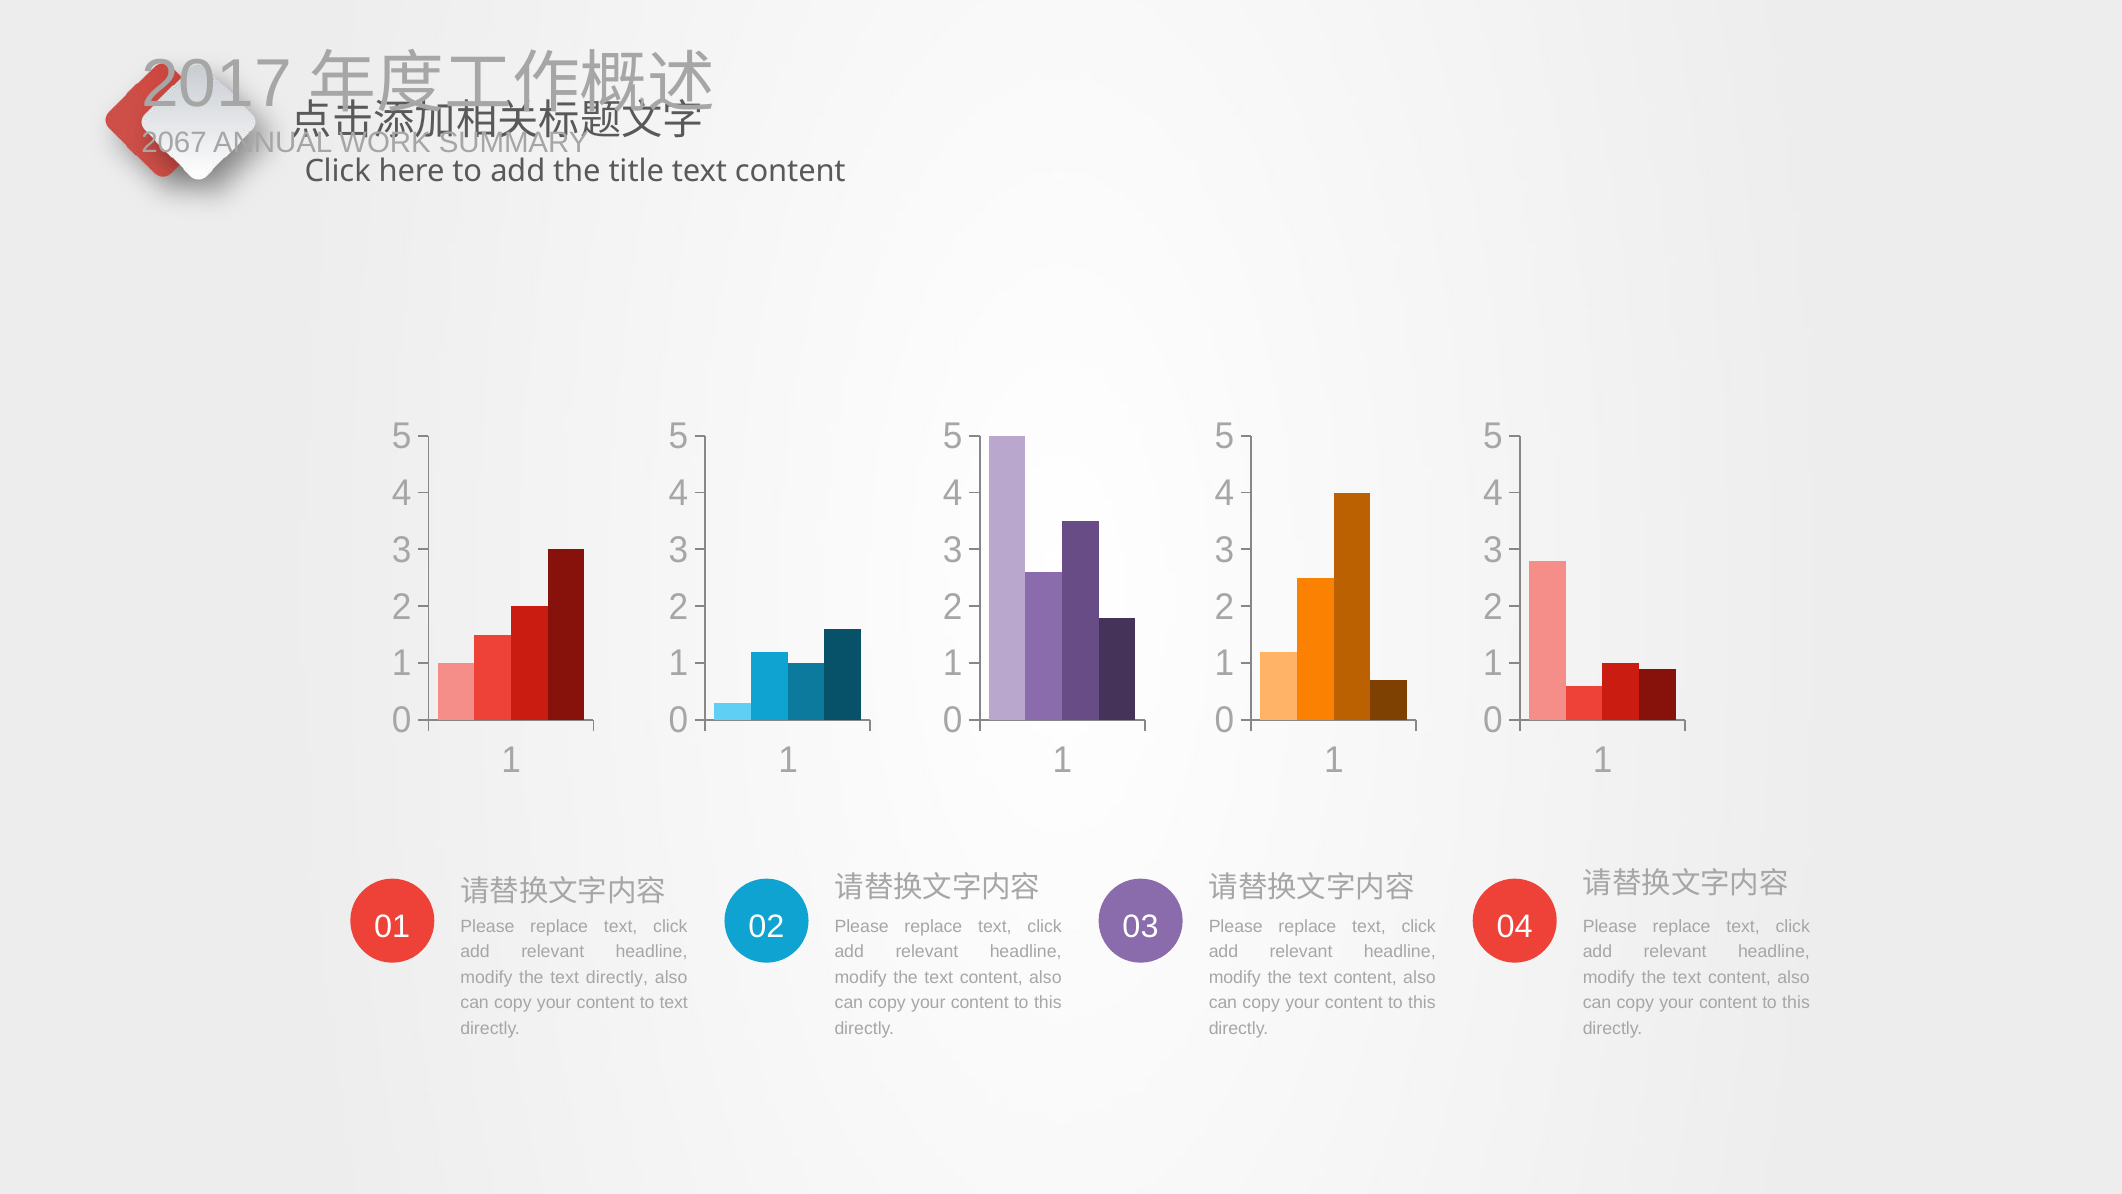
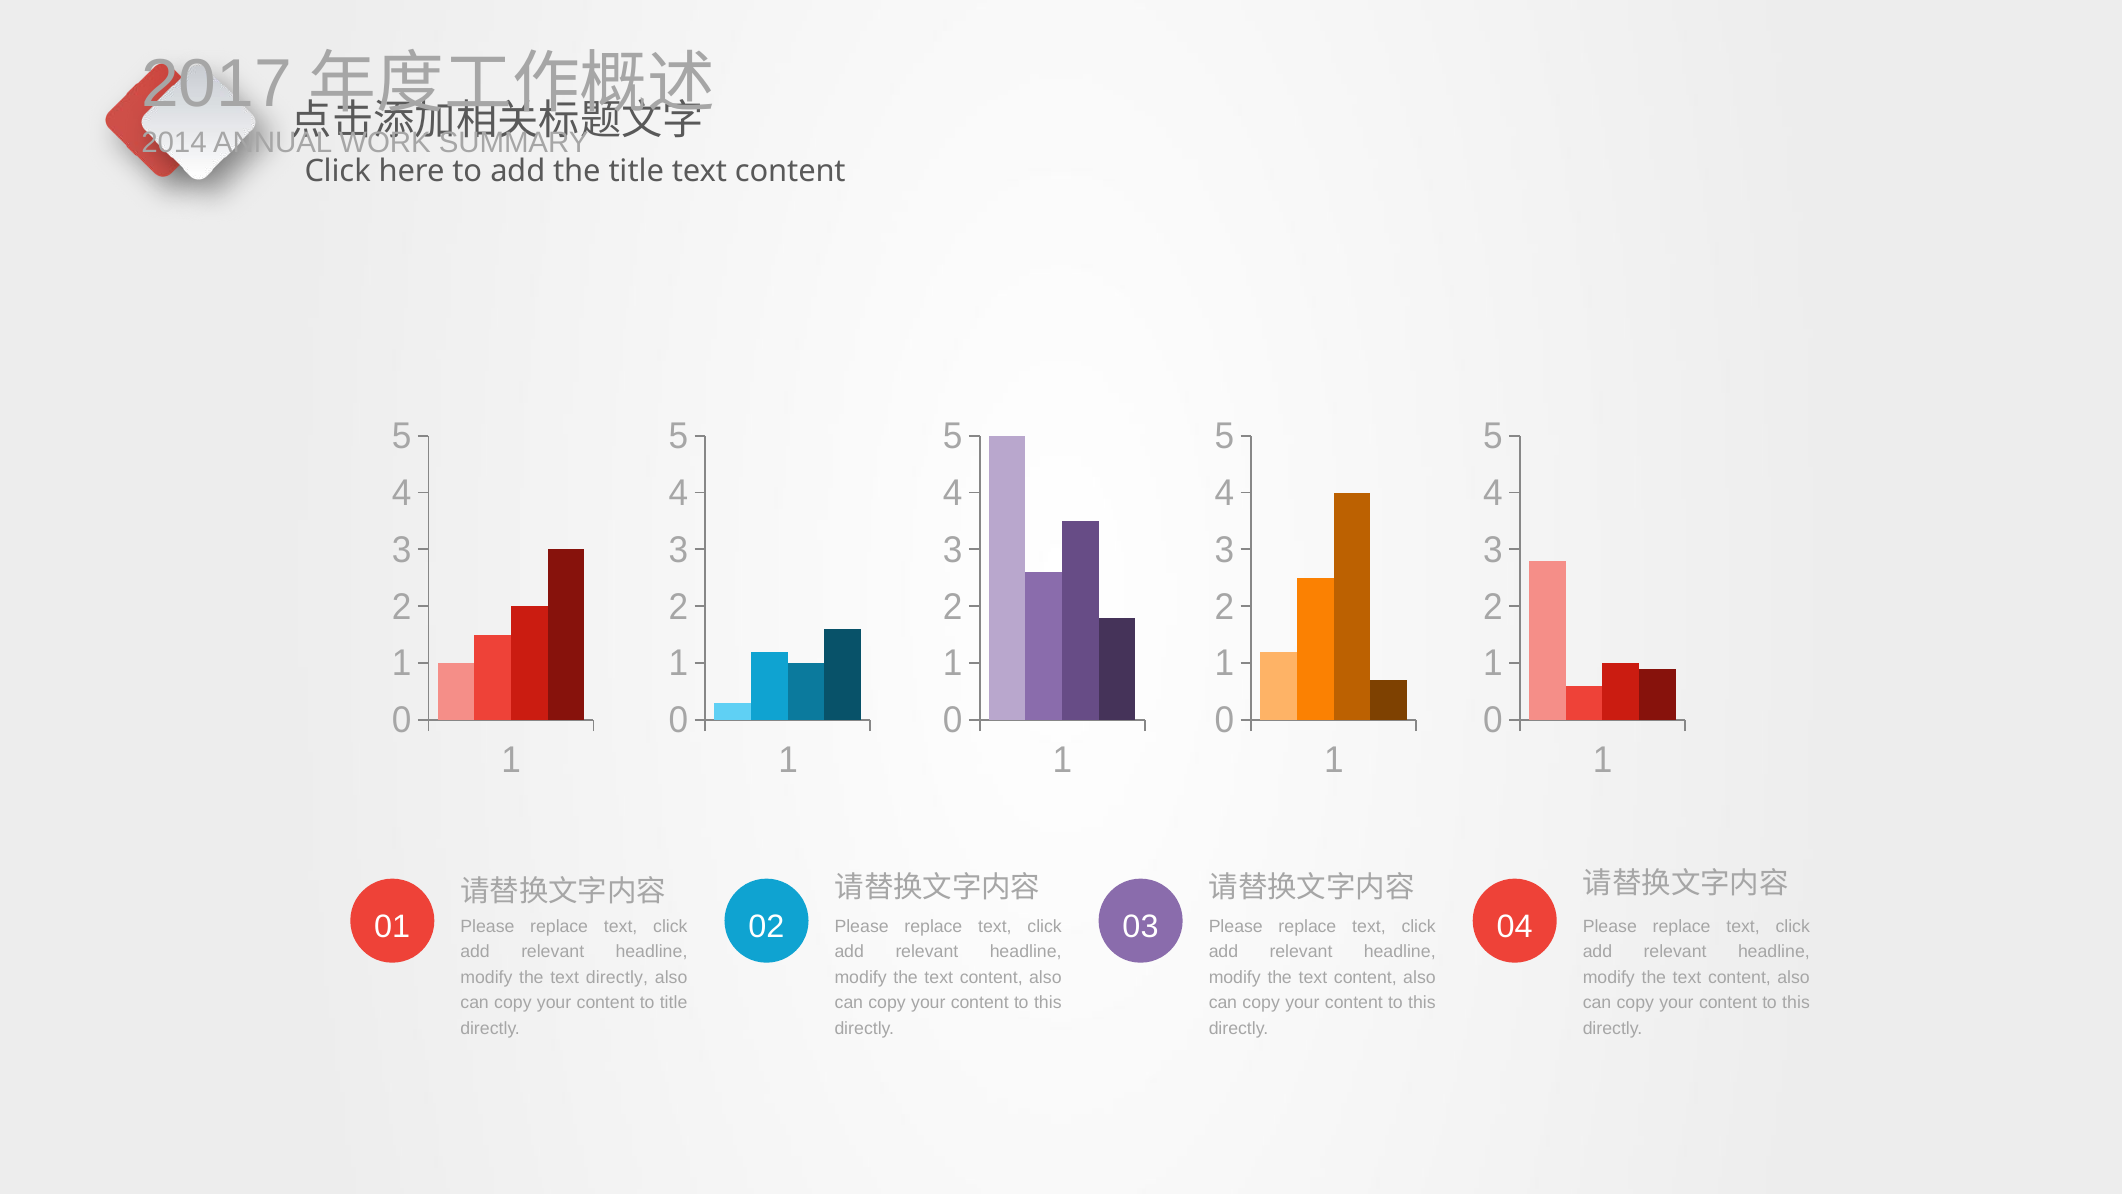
2067: 2067 -> 2014
to text: text -> title
